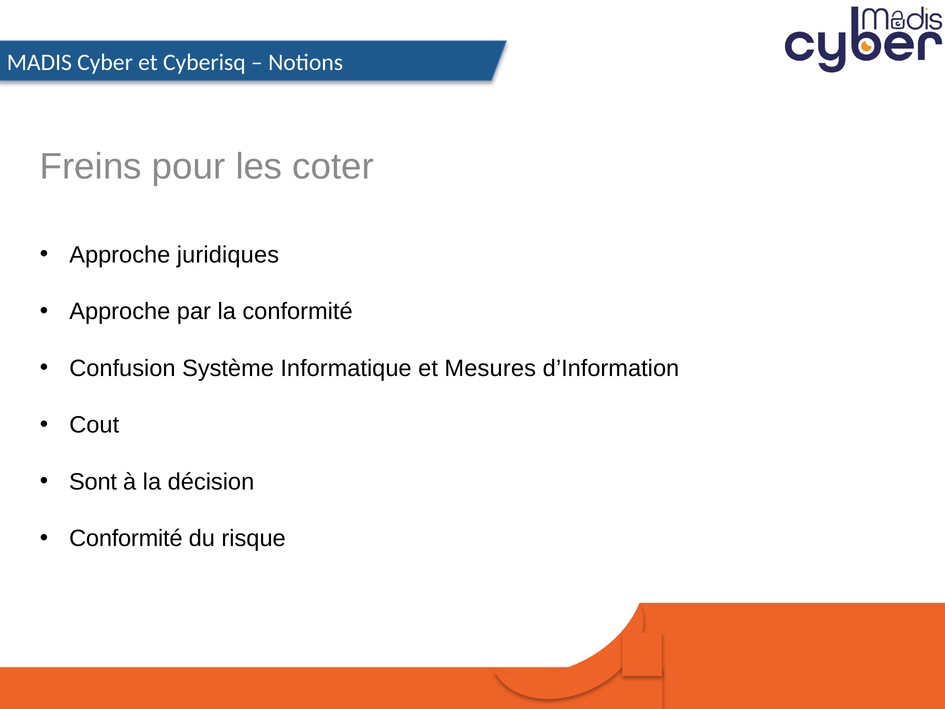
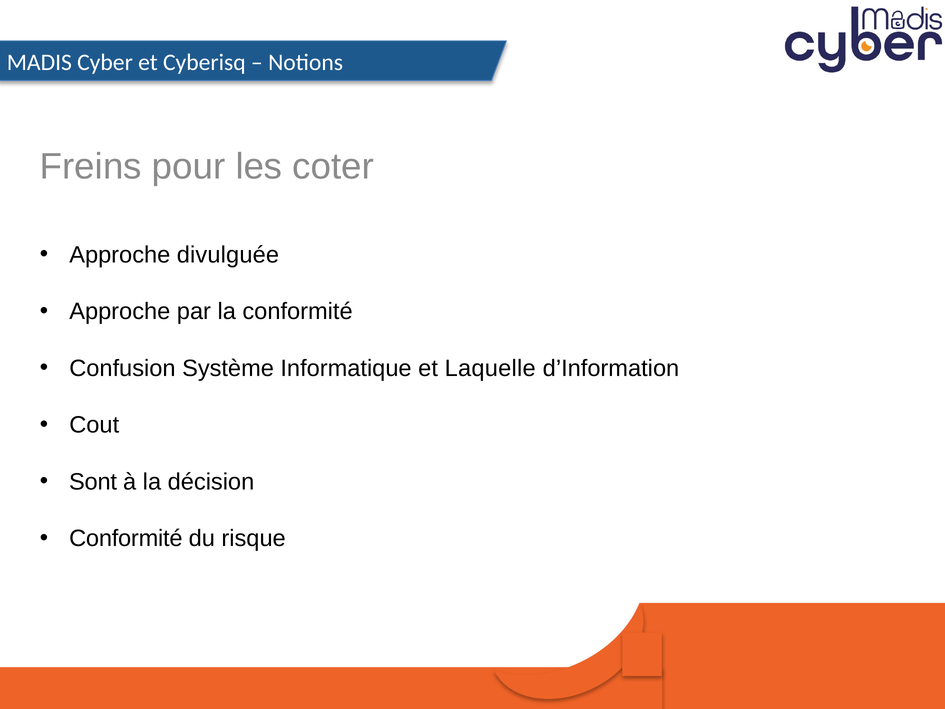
juridiques: juridiques -> divulguée
Mesures: Mesures -> Laquelle
